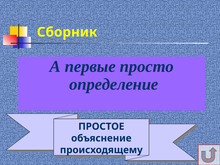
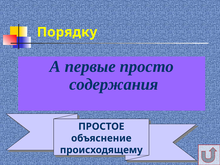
Сборник: Сборник -> Порядку
определение: определение -> содержания
